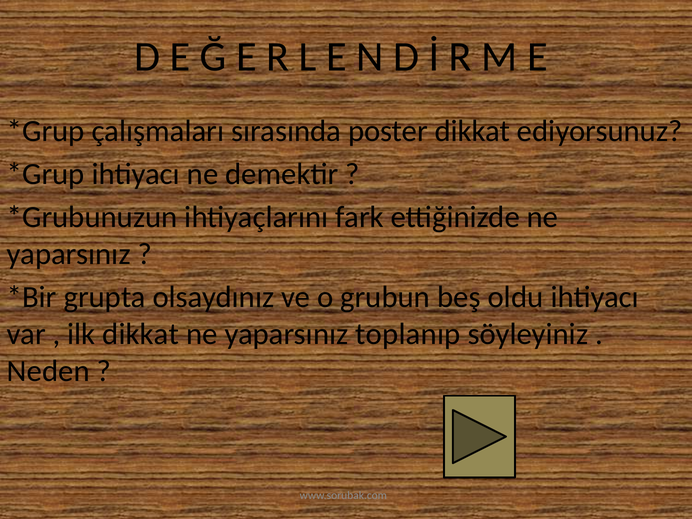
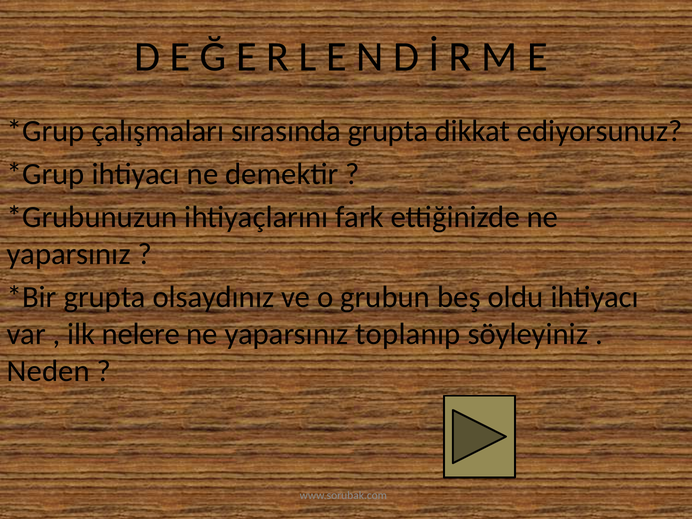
sırasında poster: poster -> grupta
ilk dikkat: dikkat -> nelere
